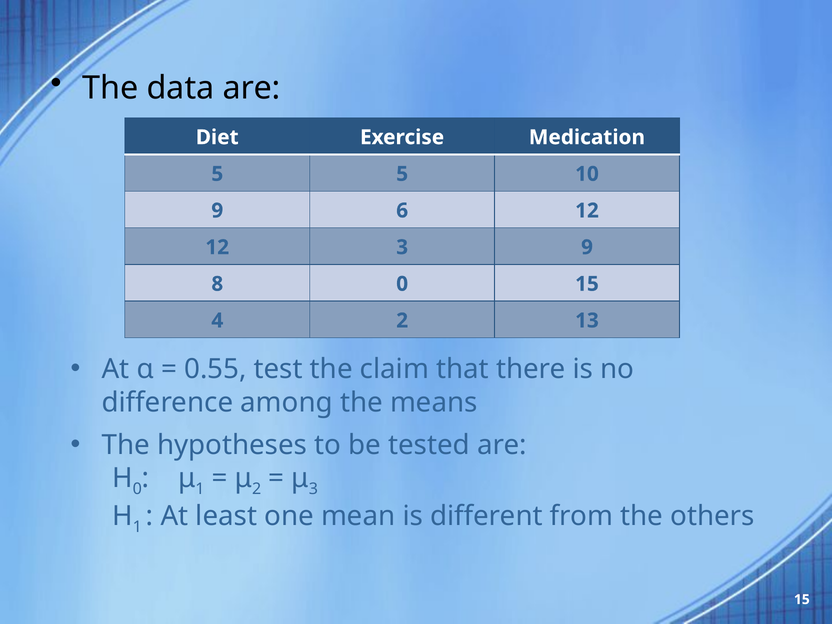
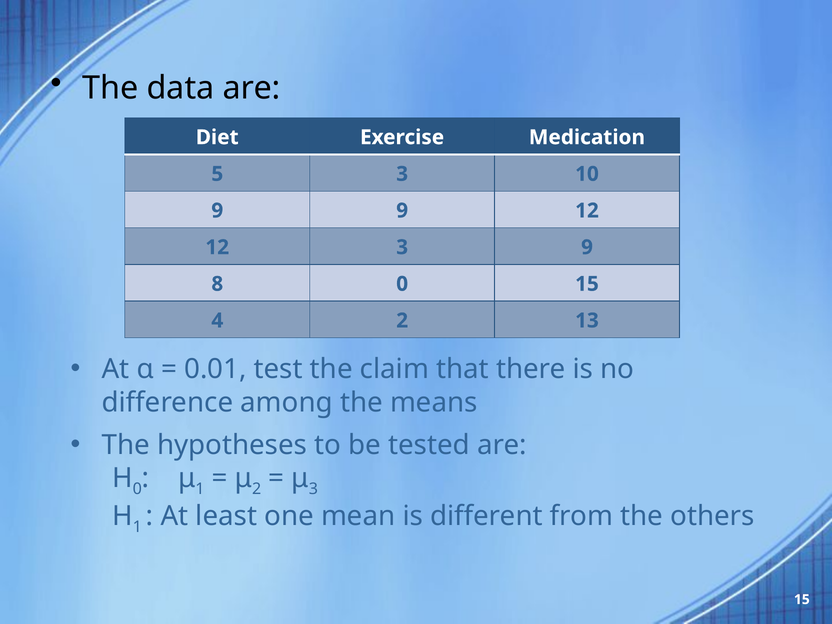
5 5: 5 -> 3
9 6: 6 -> 9
0.55: 0.55 -> 0.01
